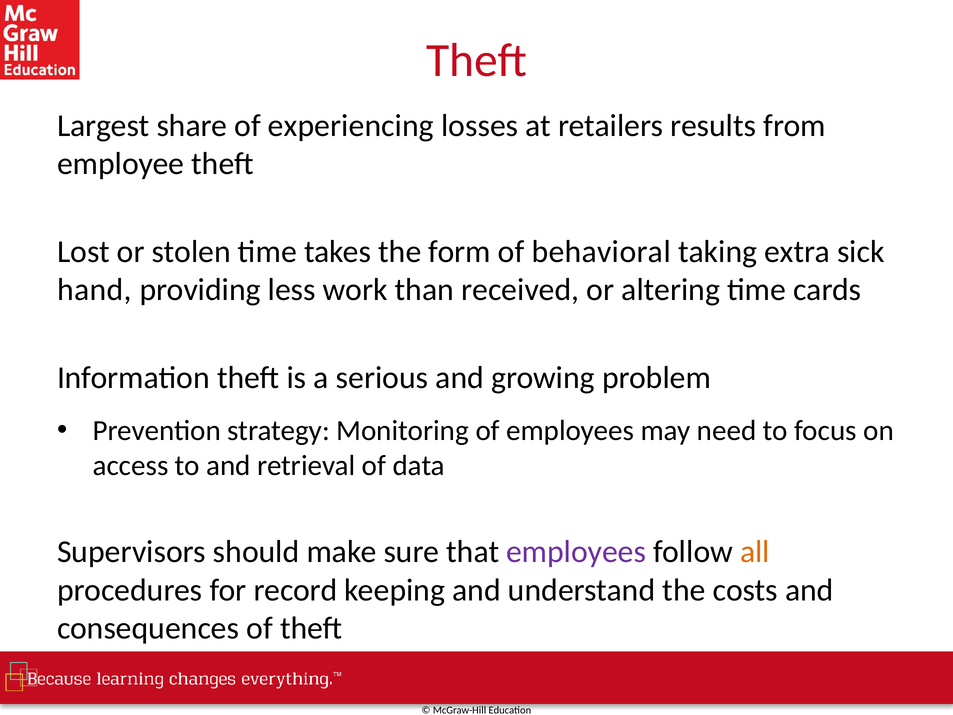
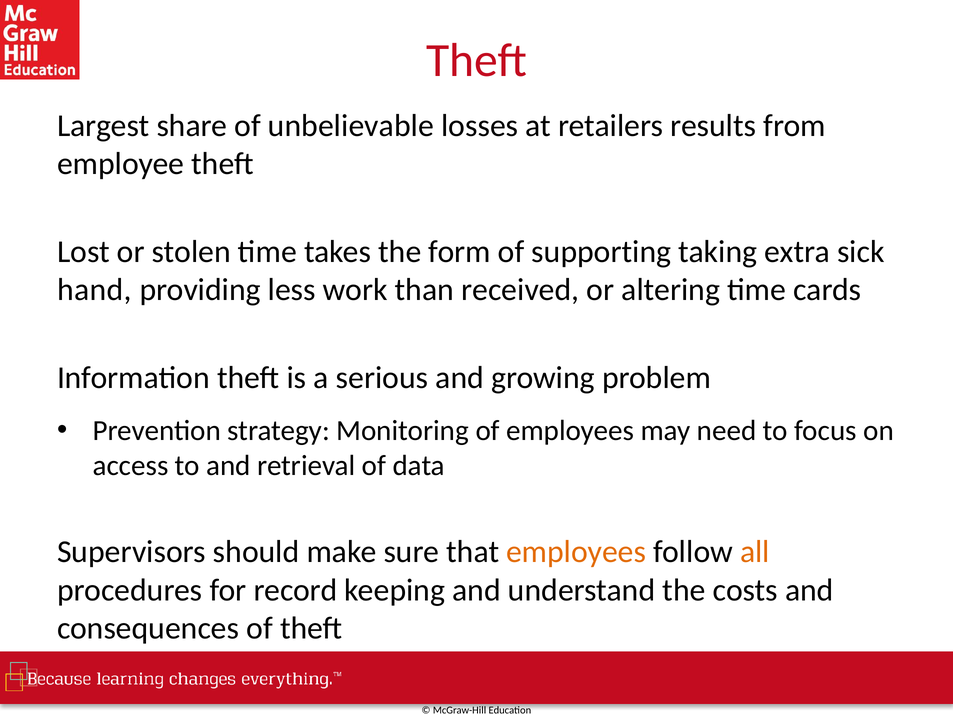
experiencing: experiencing -> unbelievable
behavioral: behavioral -> supporting
employees at (576, 552) colour: purple -> orange
